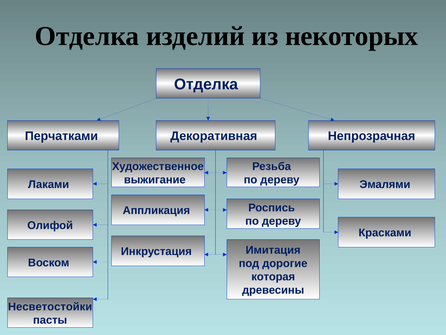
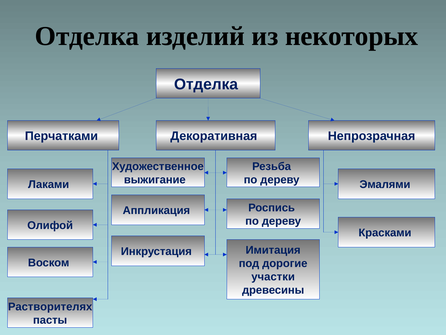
которая: которая -> участки
Несветостойки: Несветостойки -> Растворителях
